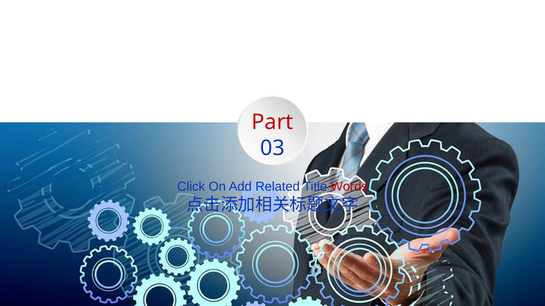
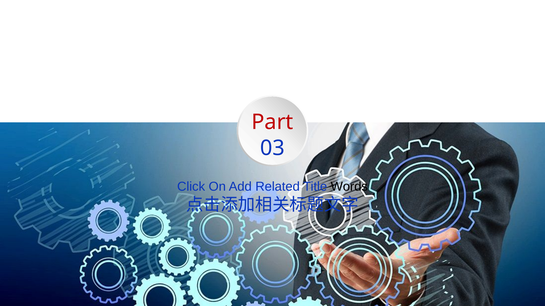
Words colour: red -> black
